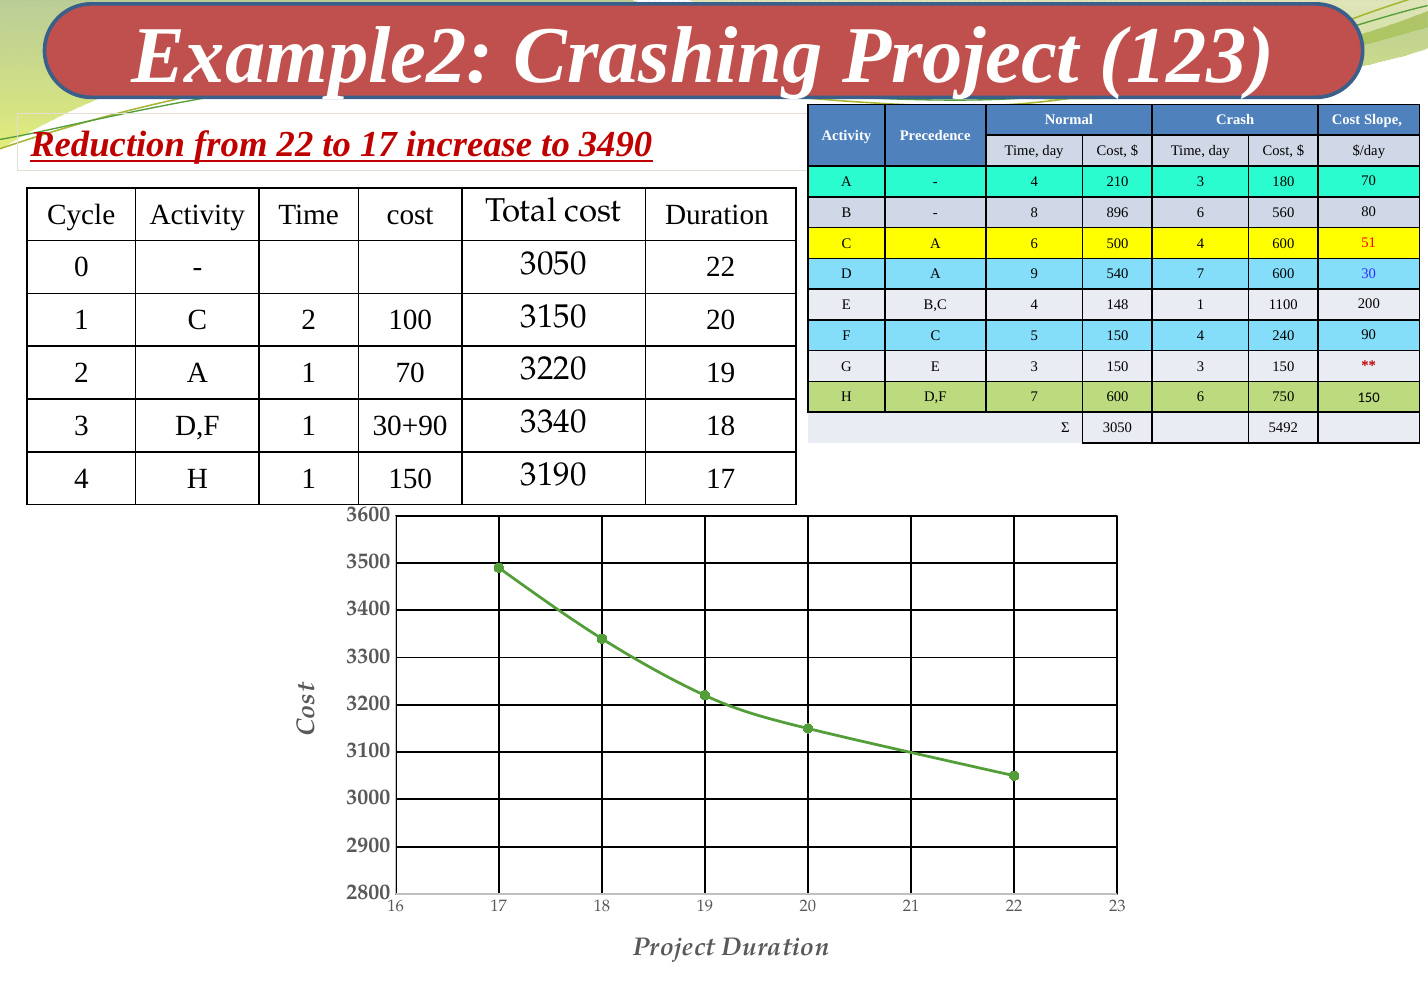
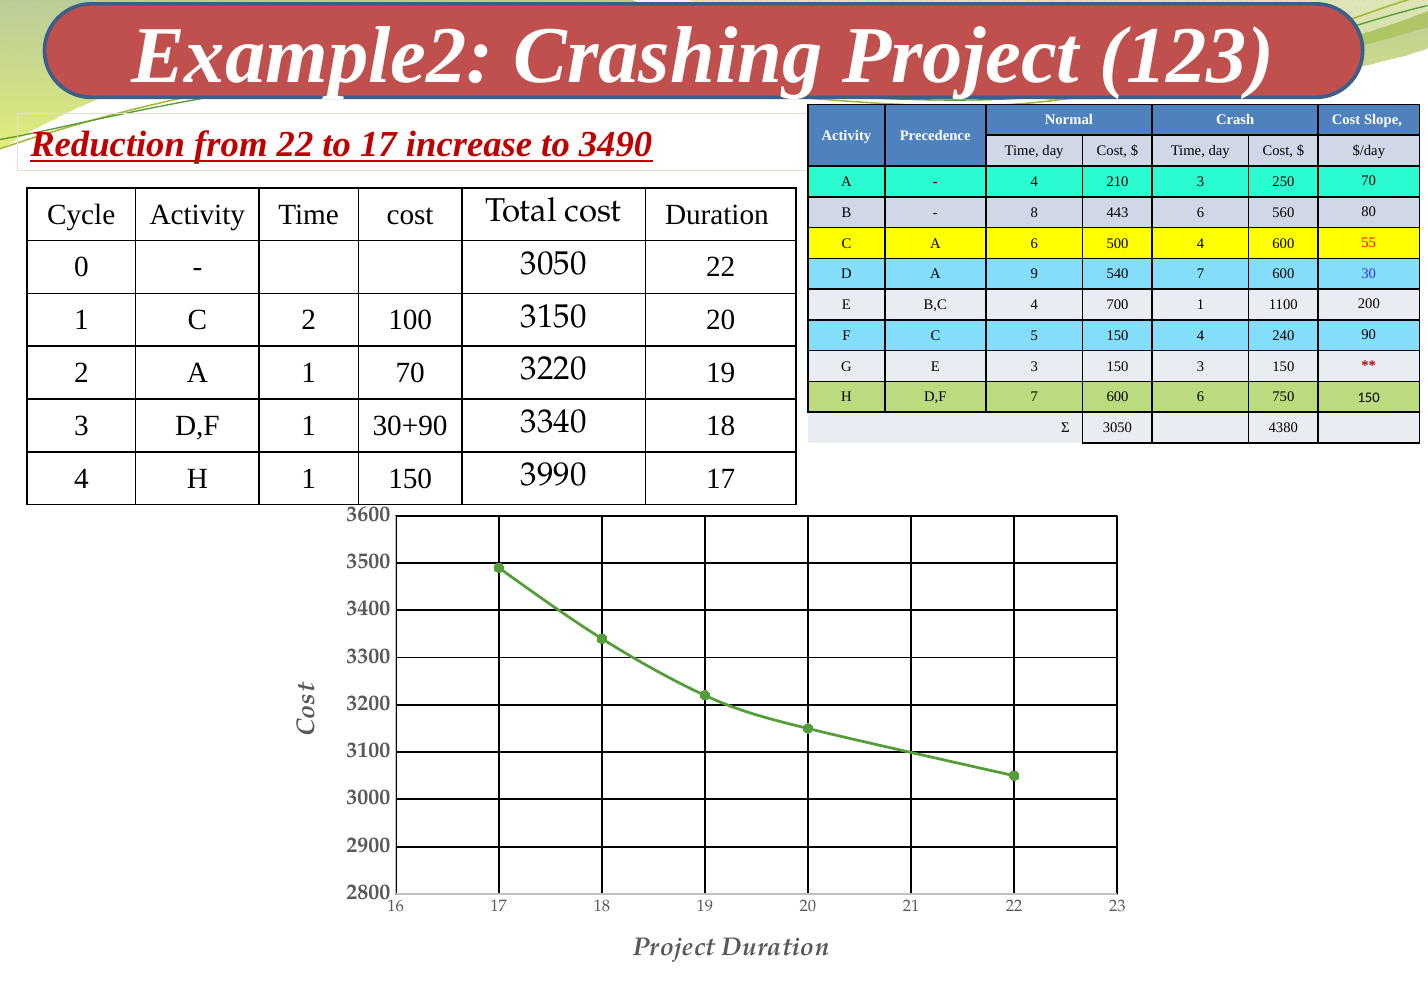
180: 180 -> 250
896: 896 -> 443
51: 51 -> 55
148: 148 -> 700
5492: 5492 -> 4380
3190: 3190 -> 3990
